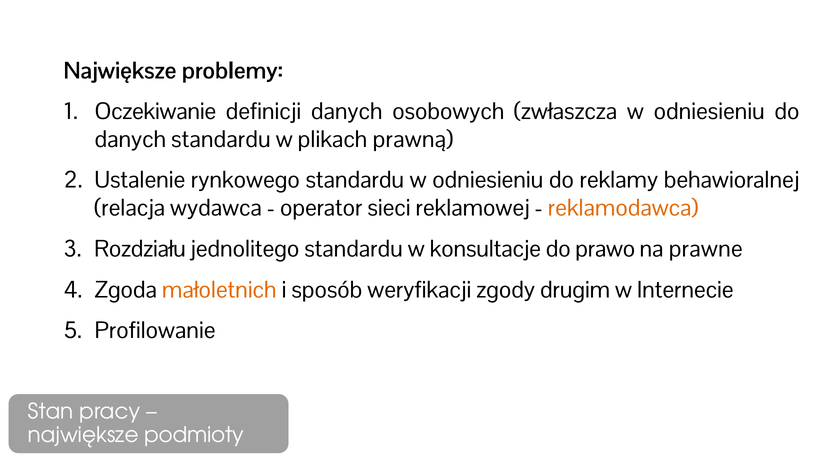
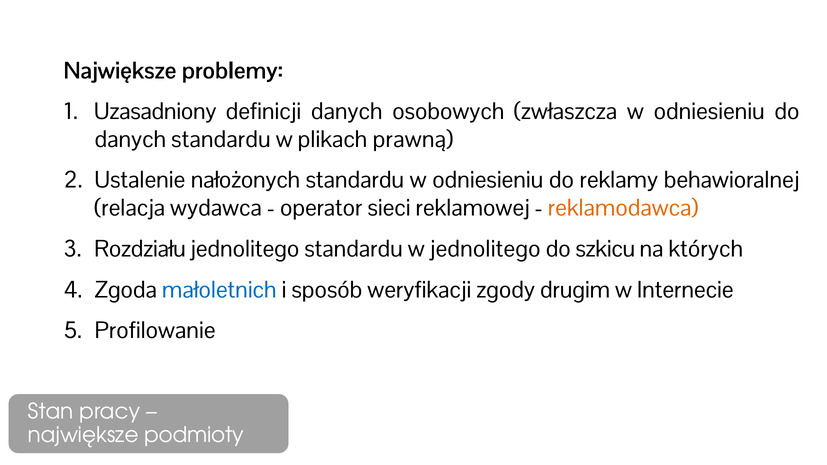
Oczekiwanie: Oczekiwanie -> Uzasadniony
rynkowego: rynkowego -> nałożonych
w konsultacje: konsultacje -> jednolitego
prawo: prawo -> szkicu
prawne: prawne -> których
małoletnich colour: orange -> blue
